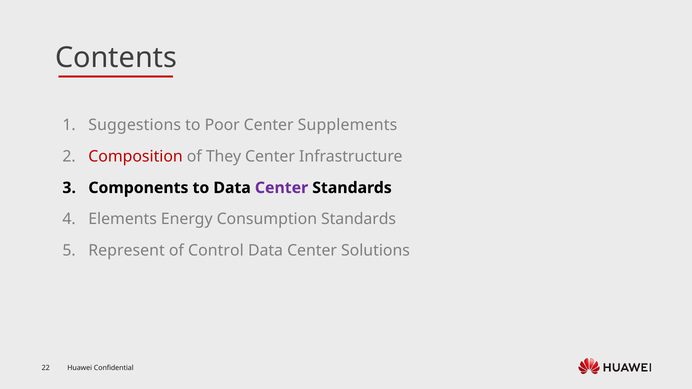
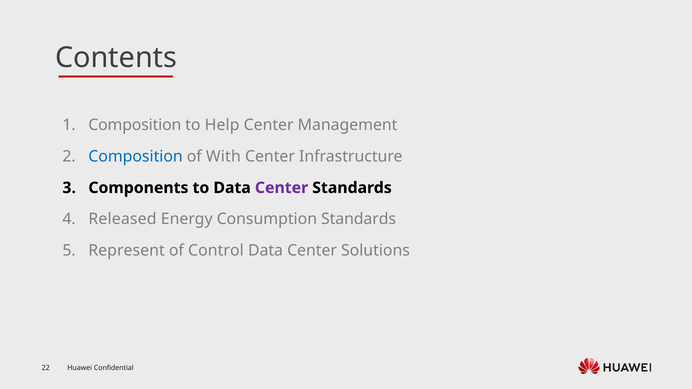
Suggestions at (135, 125): Suggestions -> Composition
Poor: Poor -> Help
Supplements: Supplements -> Management
Composition at (136, 157) colour: red -> blue
They: They -> With
Elements: Elements -> Released
